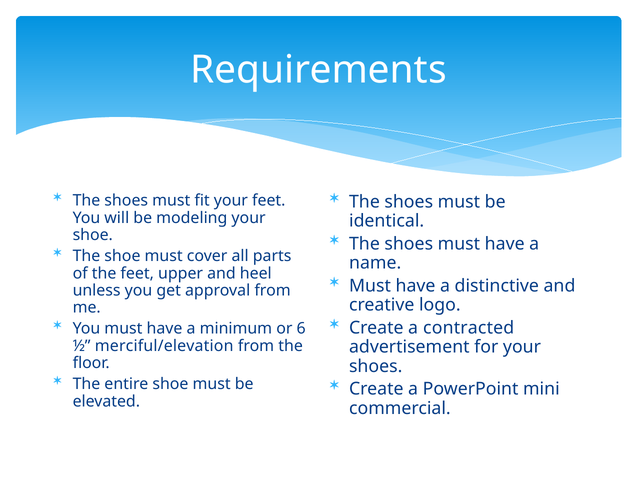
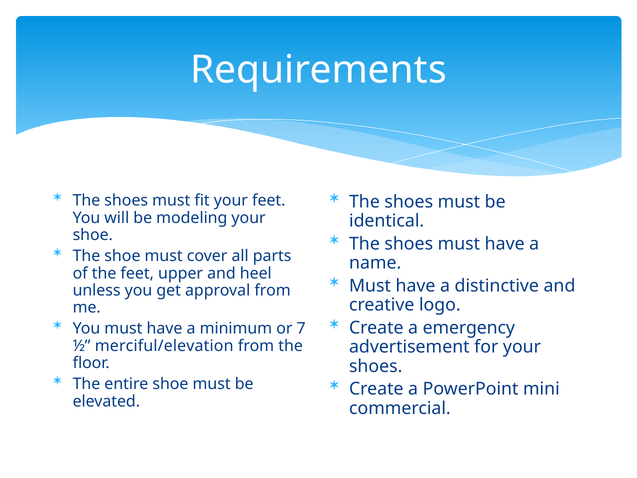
contracted: contracted -> emergency
6: 6 -> 7
